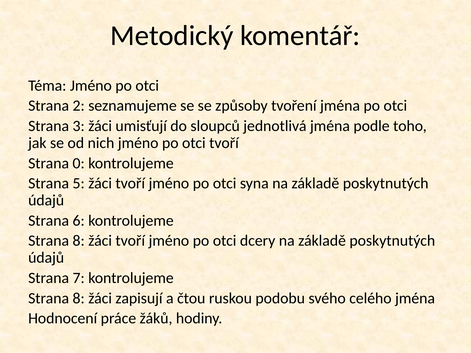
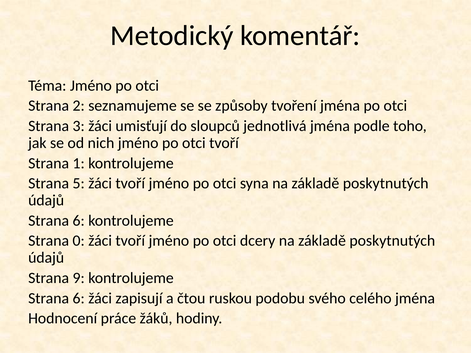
0: 0 -> 1
8 at (79, 241): 8 -> 0
7: 7 -> 9
8 at (79, 298): 8 -> 6
